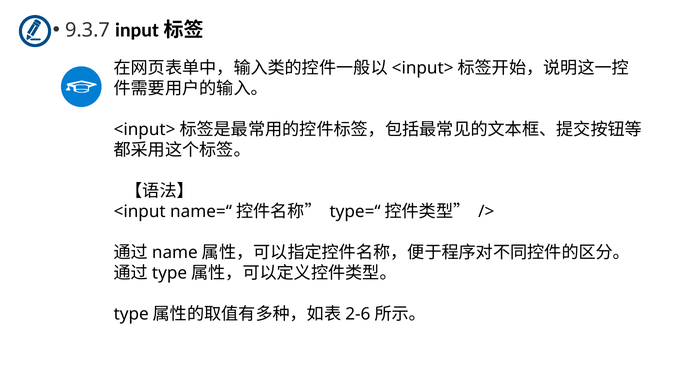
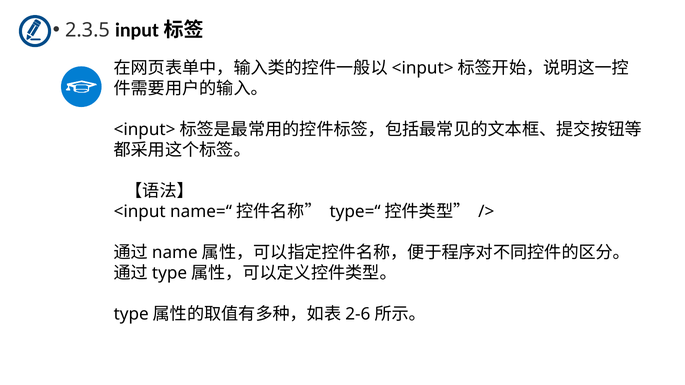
9.3.7: 9.3.7 -> 2.3.5
